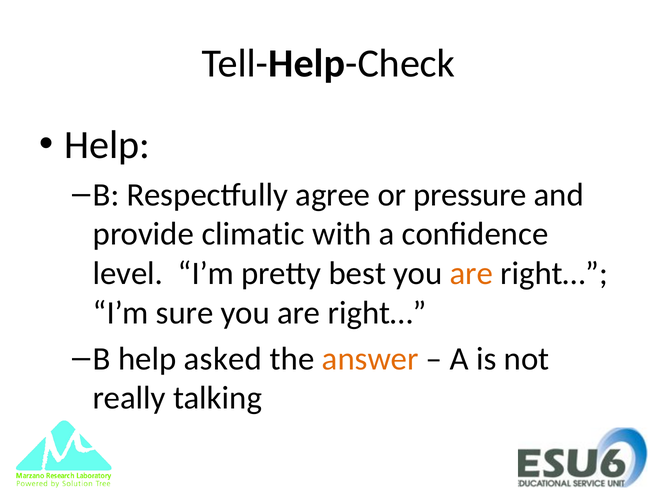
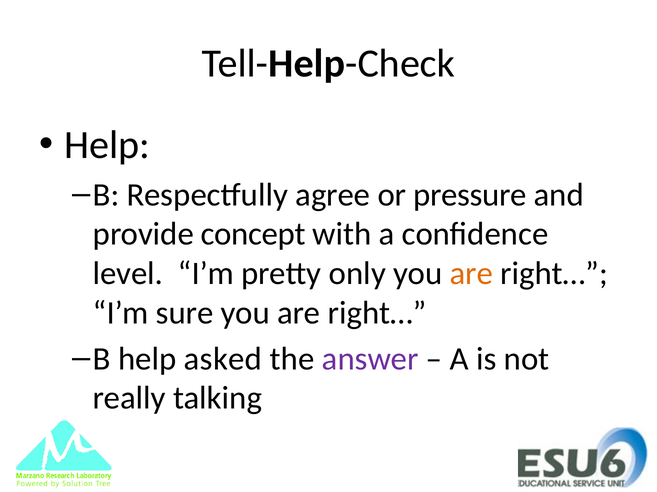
climatic: climatic -> concept
best: best -> only
answer colour: orange -> purple
